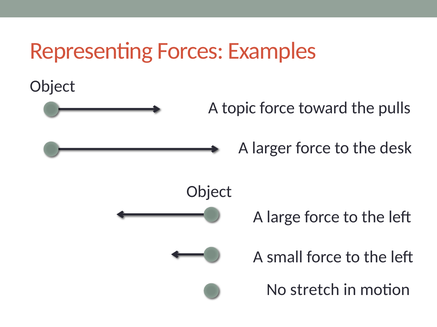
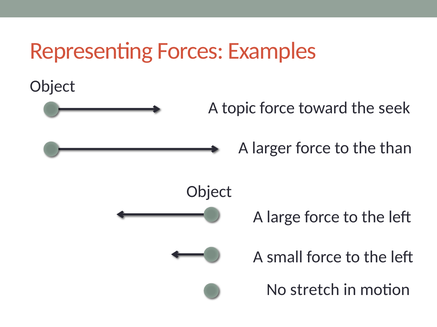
pulls: pulls -> seek
desk: desk -> than
